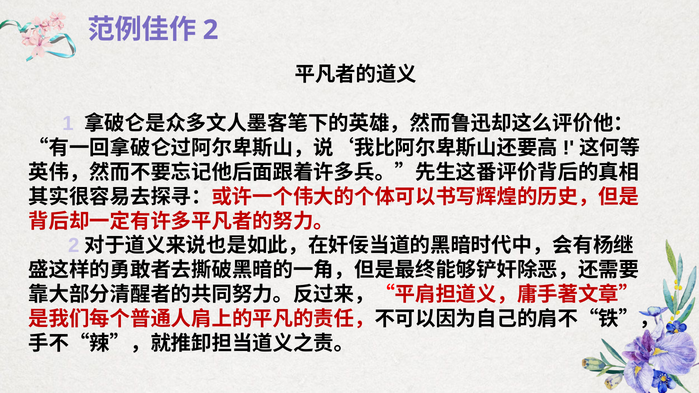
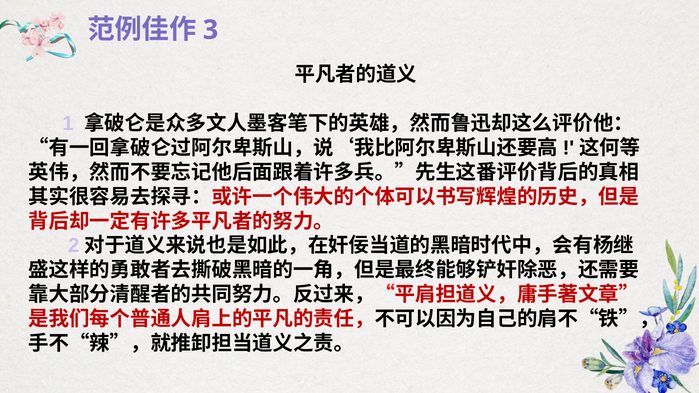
2 at (211, 30): 2 -> 3
